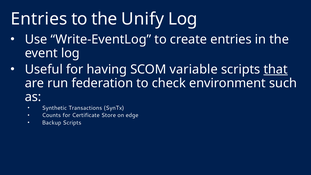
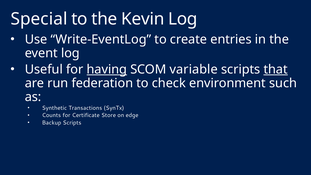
Entries at (39, 19): Entries -> Special
Unify: Unify -> Kevin
having underline: none -> present
